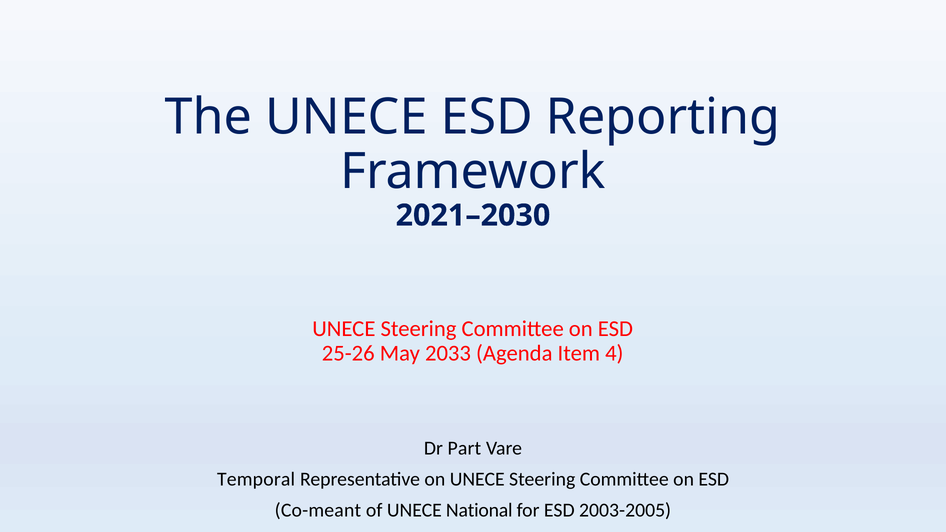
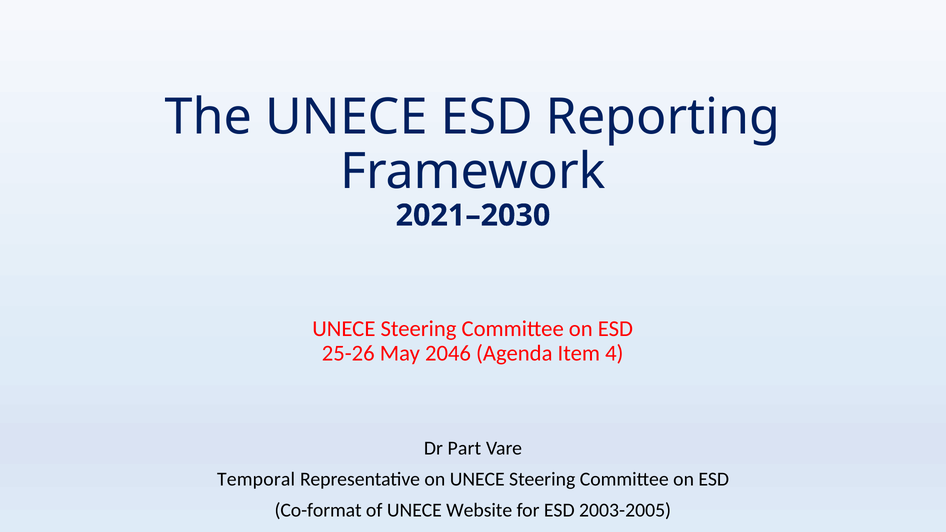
2033: 2033 -> 2046
Co-meant: Co-meant -> Co-format
National: National -> Website
